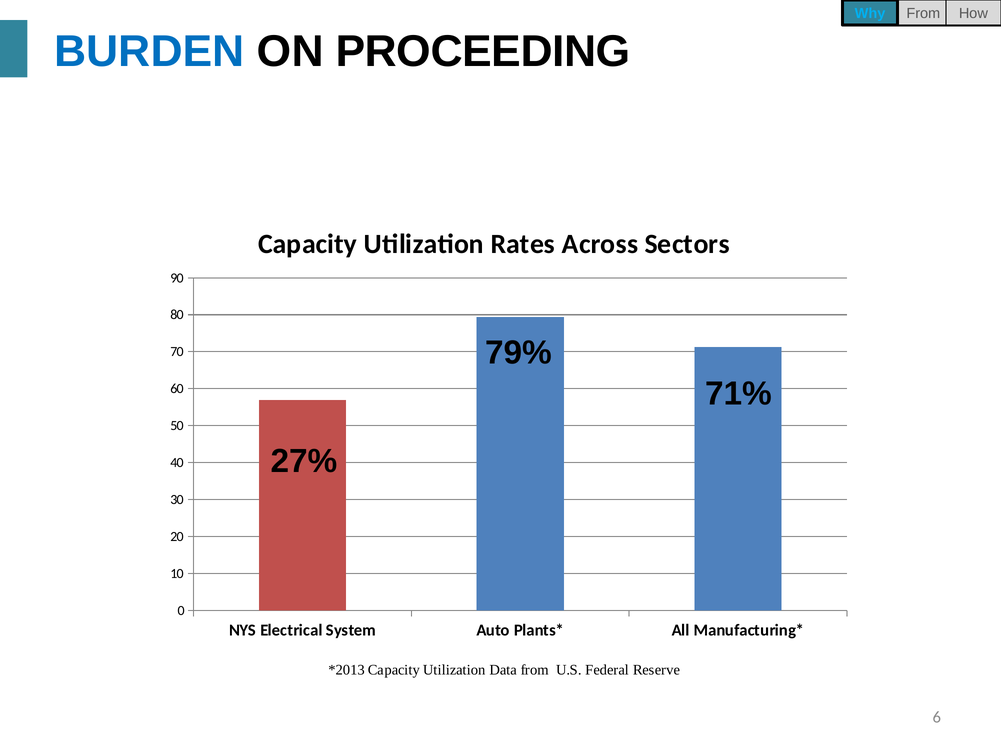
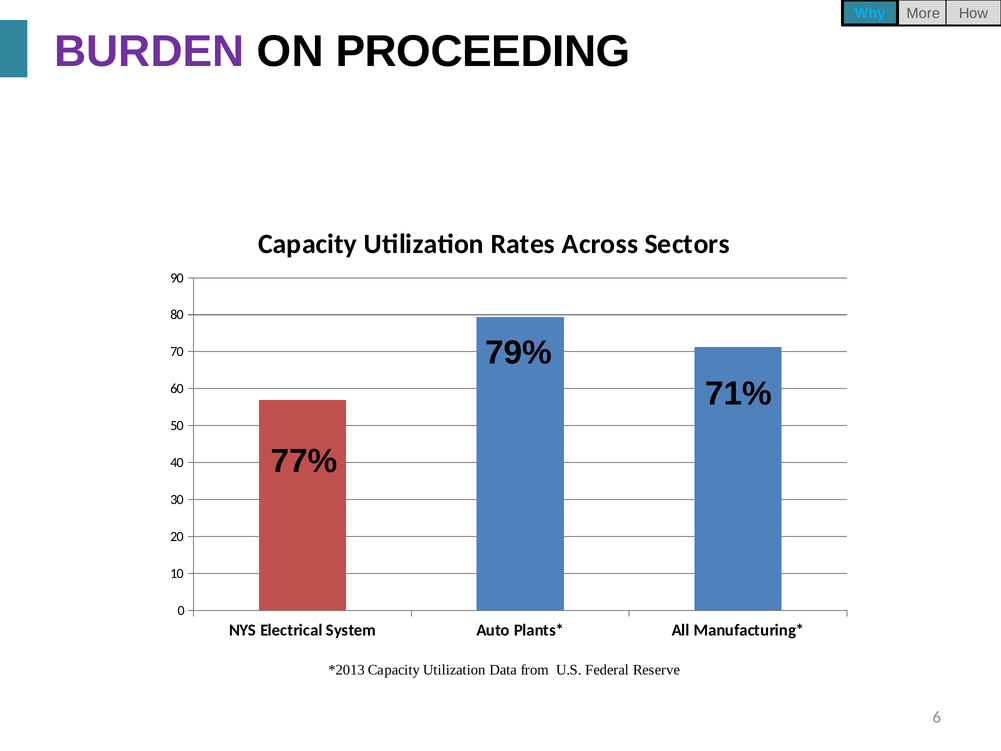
From at (923, 14): From -> More
BURDEN colour: blue -> purple
27%: 27% -> 77%
